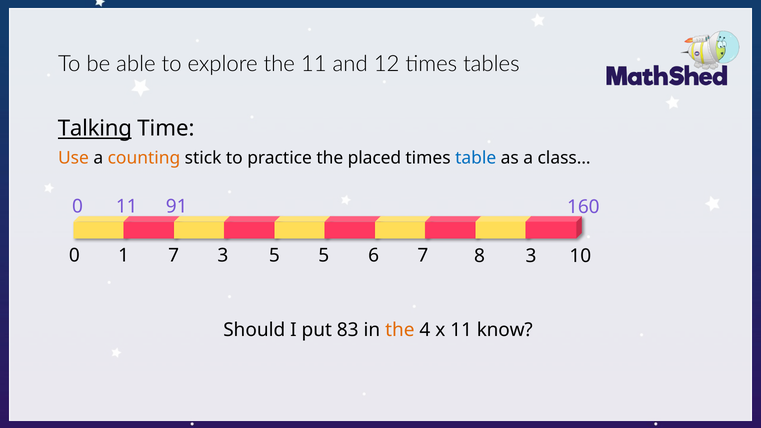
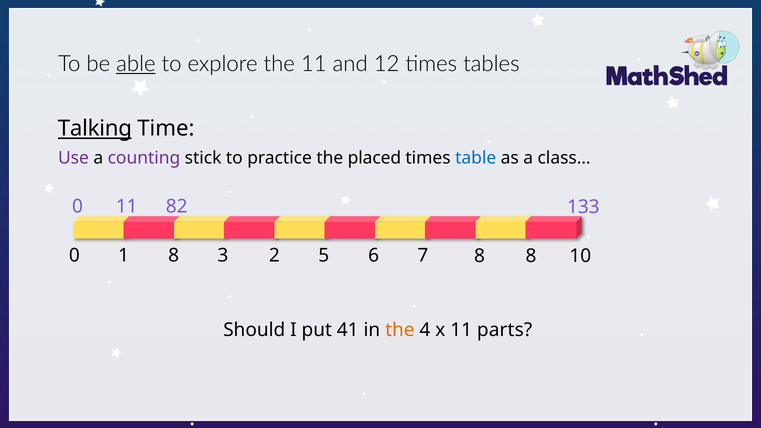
able underline: none -> present
Use colour: orange -> purple
counting colour: orange -> purple
91: 91 -> 82
160: 160 -> 133
1 7: 7 -> 8
3 5: 5 -> 2
8 3: 3 -> 8
83: 83 -> 41
know: know -> parts
